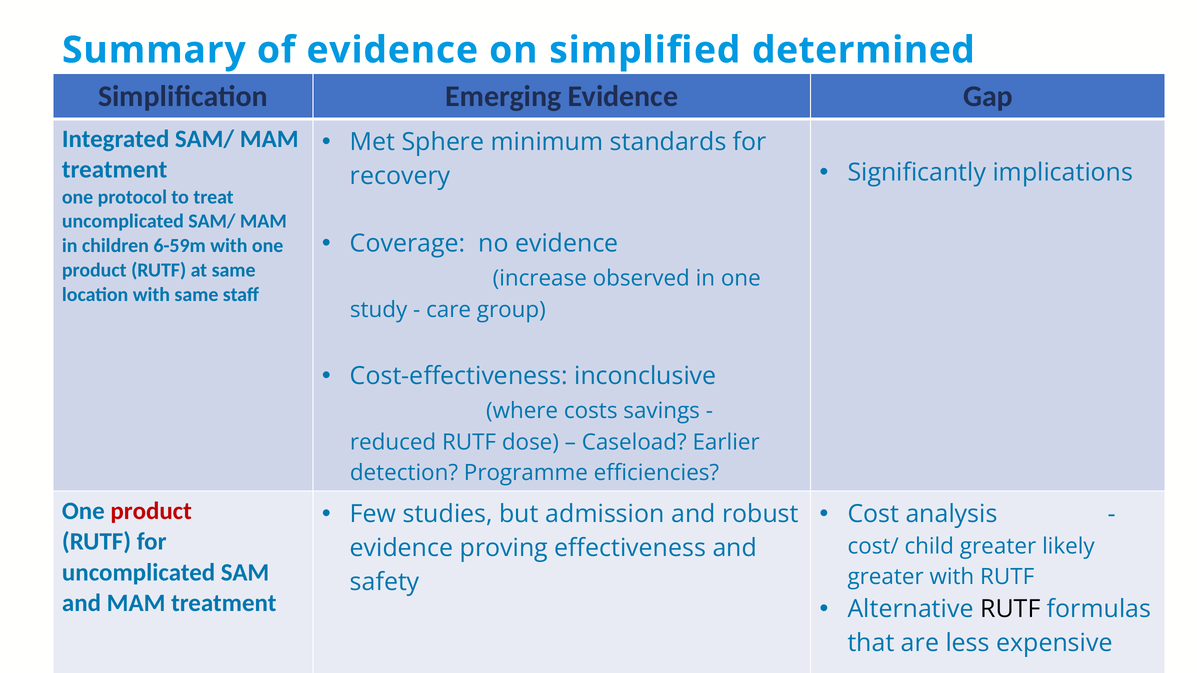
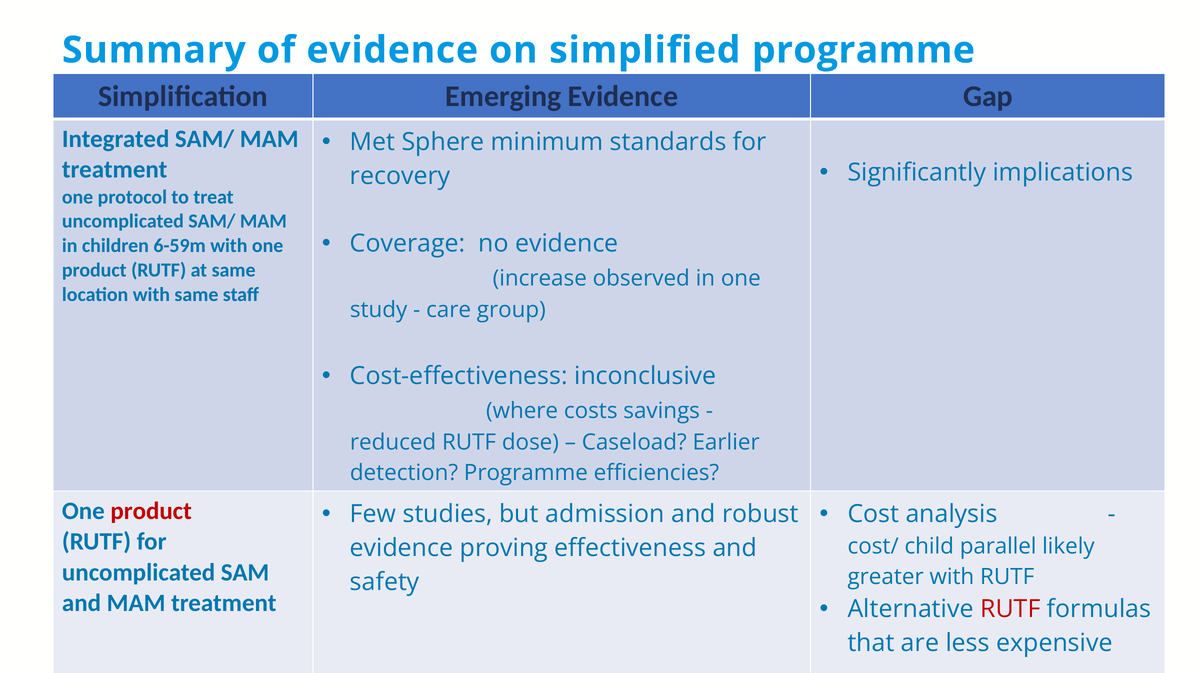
simplified determined: determined -> programme
child greater: greater -> parallel
RUTF at (1010, 609) colour: black -> red
